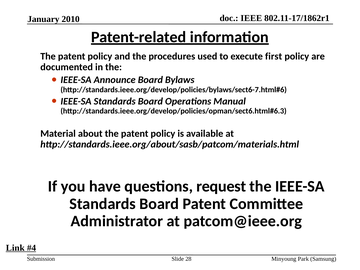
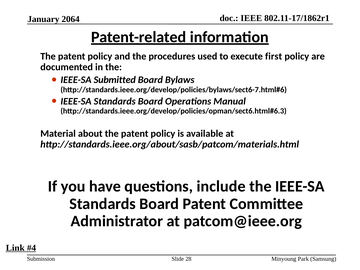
2010: 2010 -> 2064
Announce: Announce -> Submitted
request: request -> include
